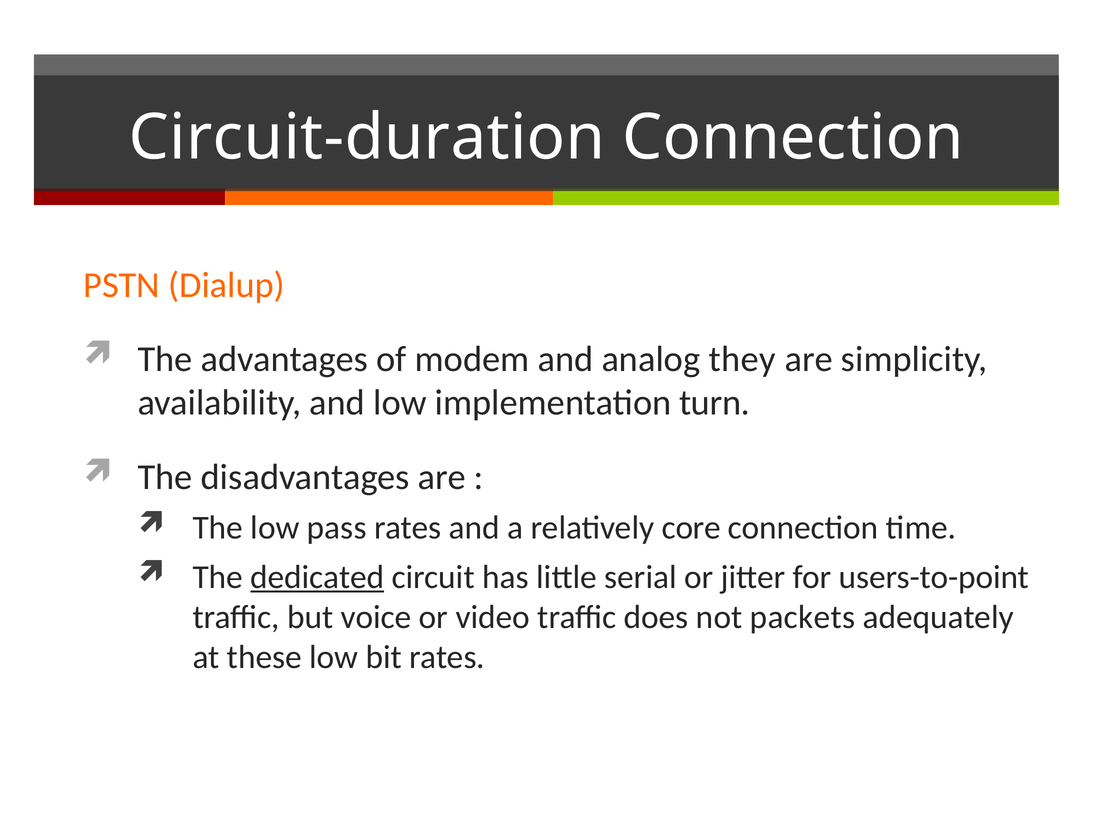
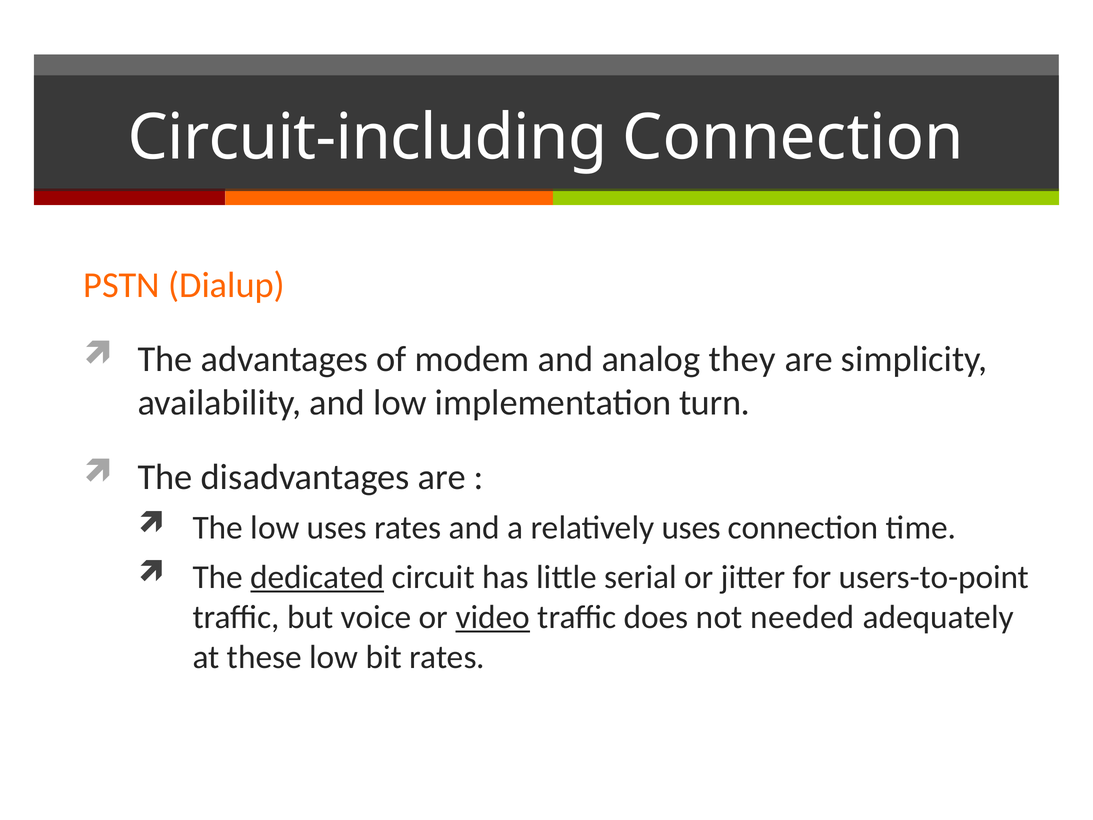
Circuit-duration: Circuit-duration -> Circuit-including
low pass: pass -> uses
relatively core: core -> uses
video underline: none -> present
packets: packets -> needed
